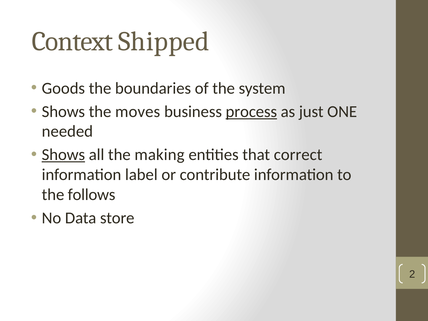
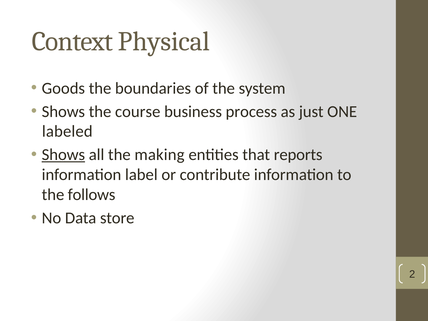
Shipped: Shipped -> Physical
moves: moves -> course
process underline: present -> none
needed: needed -> labeled
correct: correct -> reports
